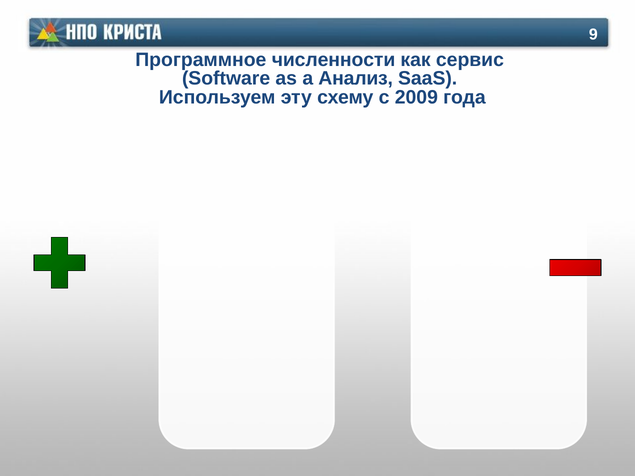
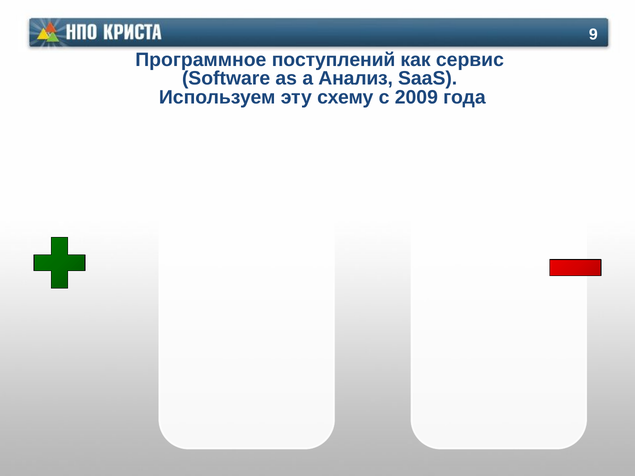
численности: численности -> поступлений
